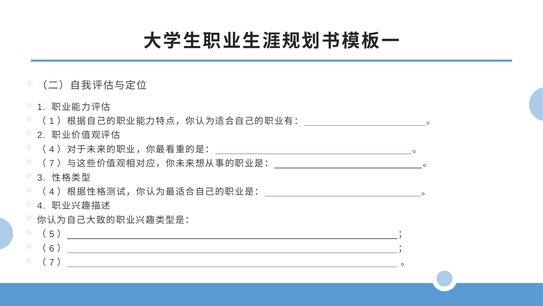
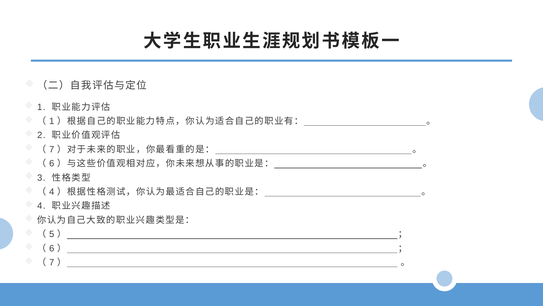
4 at (52, 149): 4 -> 7
7 at (52, 163): 7 -> 6
